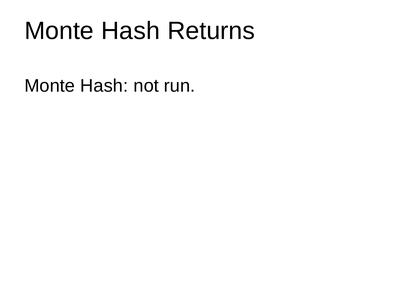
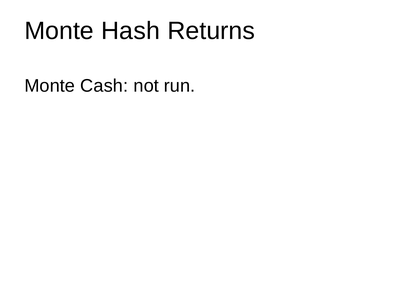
Hash at (104, 86): Hash -> Cash
